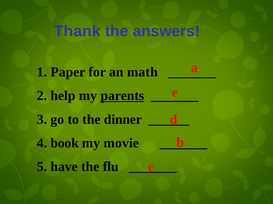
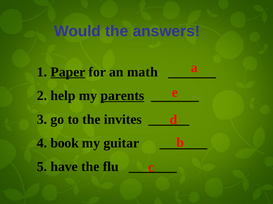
Thank: Thank -> Would
Paper underline: none -> present
dinner: dinner -> invites
movie: movie -> guitar
